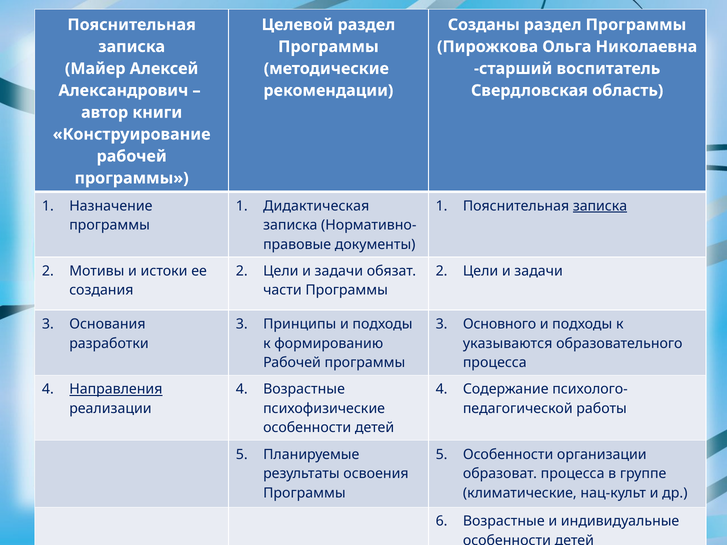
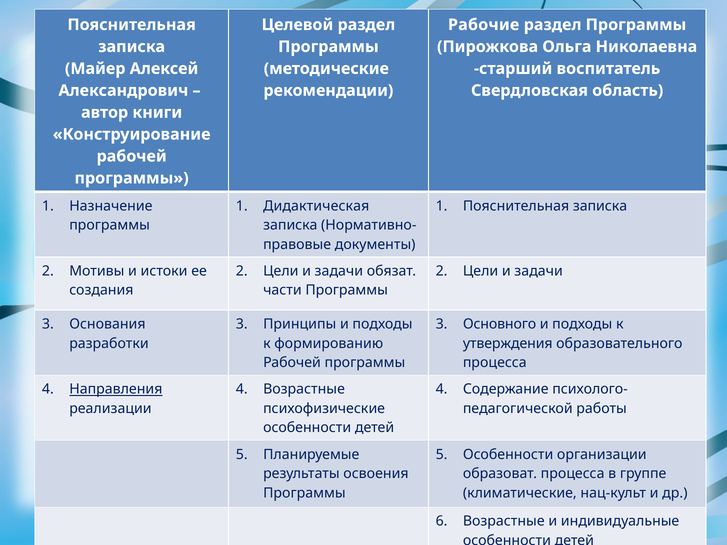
Созданы: Созданы -> Рабочие
записка at (600, 206) underline: present -> none
указываются: указываются -> утверждения
